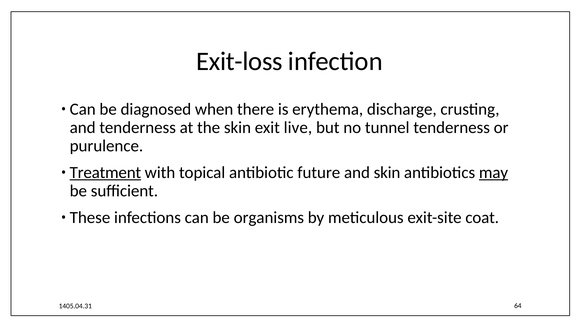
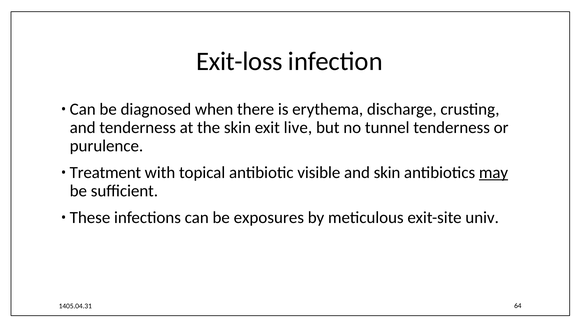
Treatment underline: present -> none
future: future -> visible
organisms: organisms -> exposures
coat: coat -> univ
